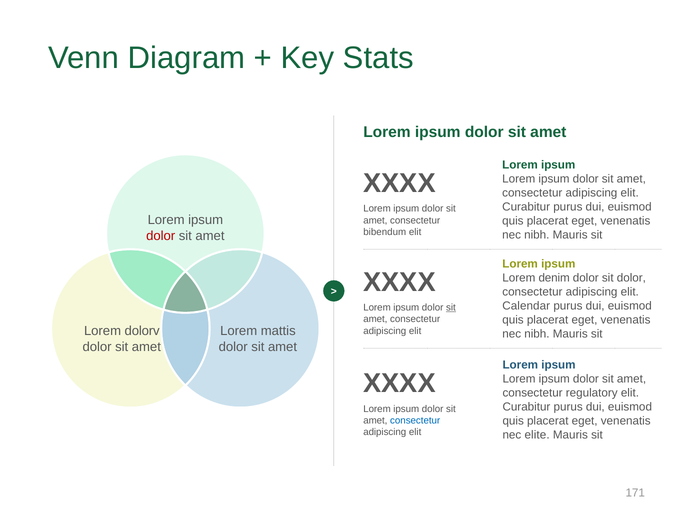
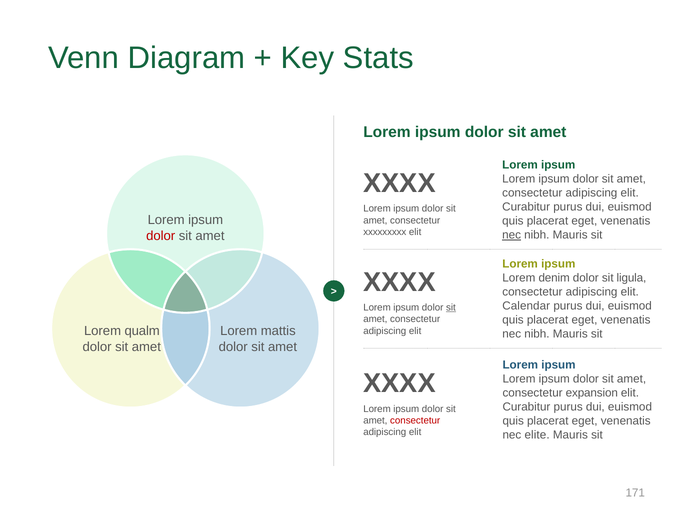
bibendum: bibendum -> xxxxxxxxx
nec at (512, 235) underline: none -> present
sit dolor: dolor -> ligula
dolorv: dolorv -> qualm
regulatory: regulatory -> expansion
consectetur at (415, 420) colour: blue -> red
